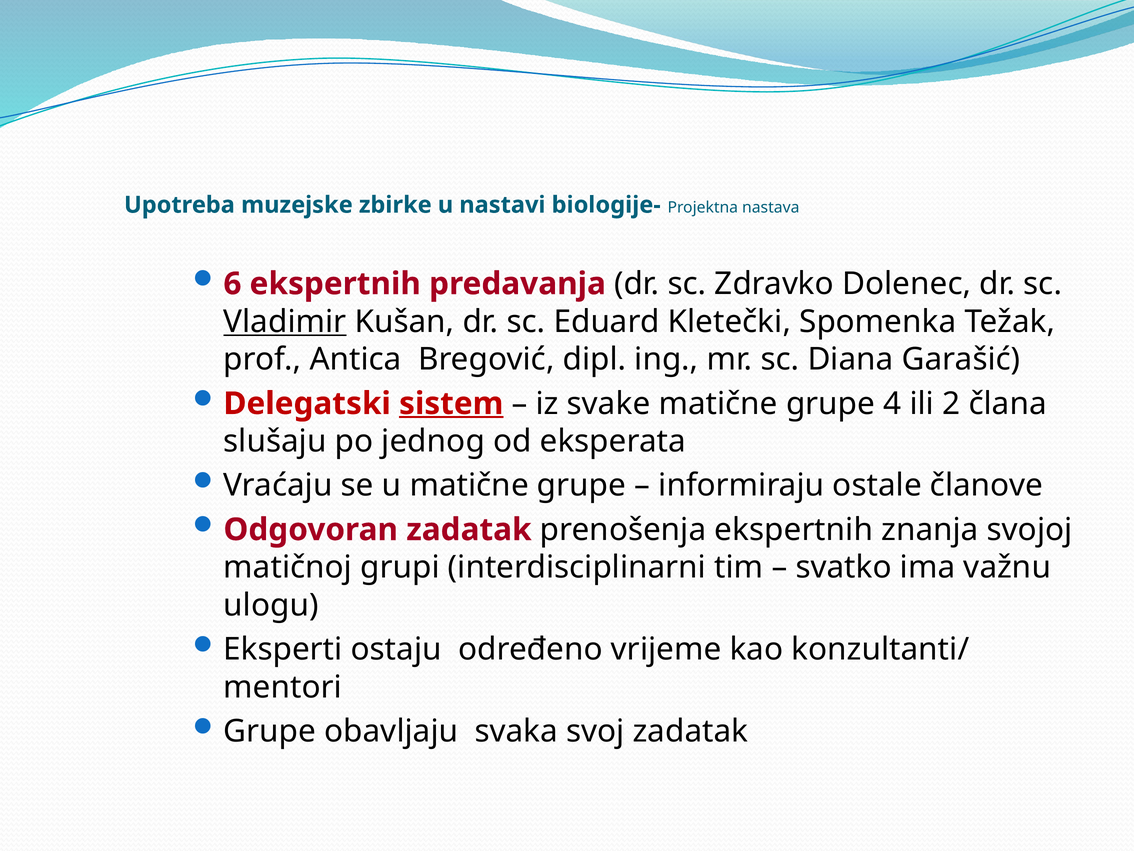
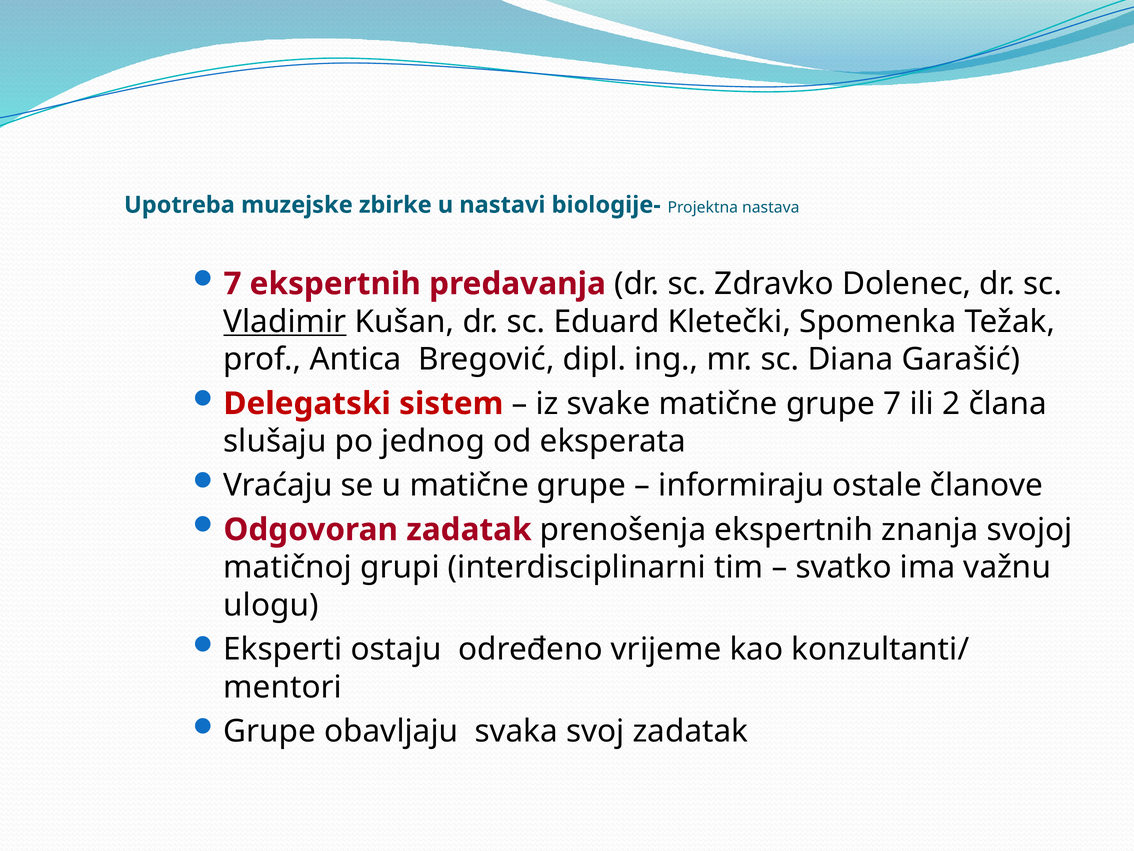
6 at (232, 284): 6 -> 7
sistem underline: present -> none
grupe 4: 4 -> 7
